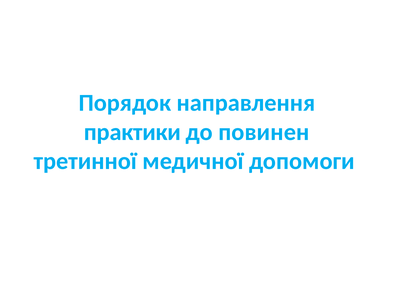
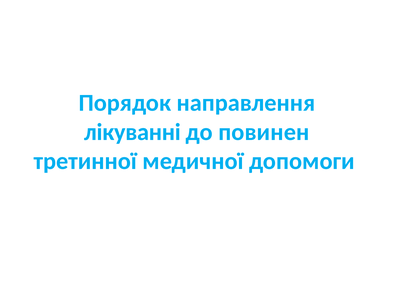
практики: практики -> лікуванні
